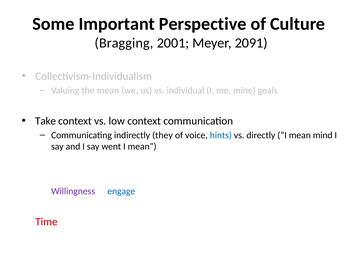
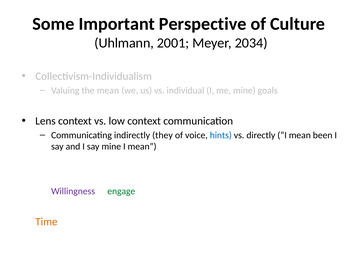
Bragging at (124, 43): Bragging -> Uhlmann
2091: 2091 -> 2034
Take: Take -> Lens
mind: mind -> been
say went: went -> mine
engage colour: blue -> green
Time at (46, 222) colour: red -> orange
